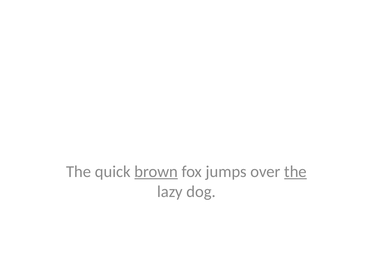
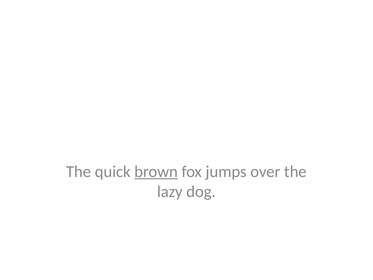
the at (295, 171) underline: present -> none
